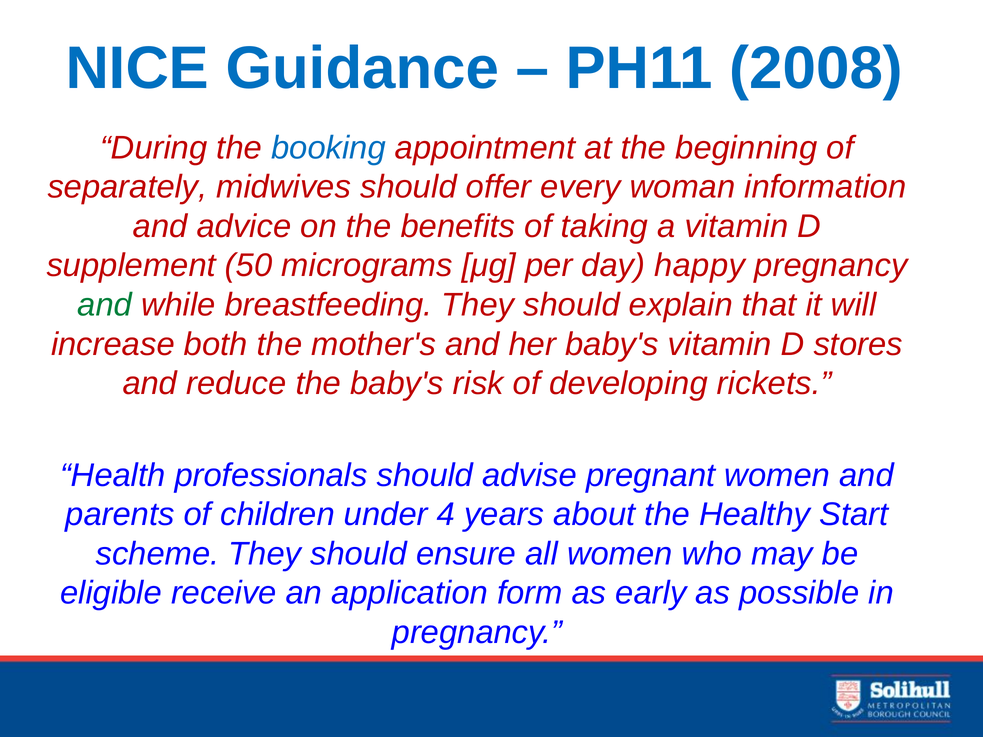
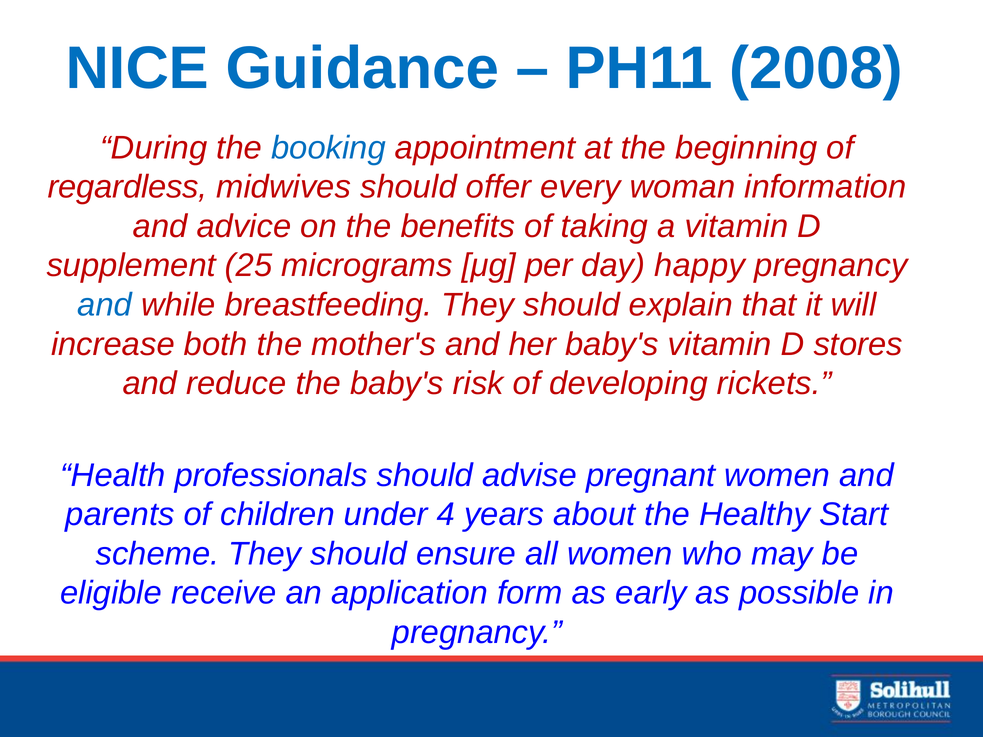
separately: separately -> regardless
50: 50 -> 25
and at (105, 305) colour: green -> blue
